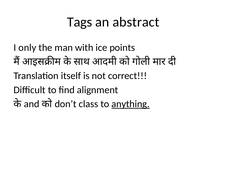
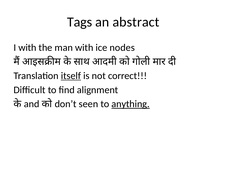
I only: only -> with
points: points -> nodes
itself underline: none -> present
class: class -> seen
